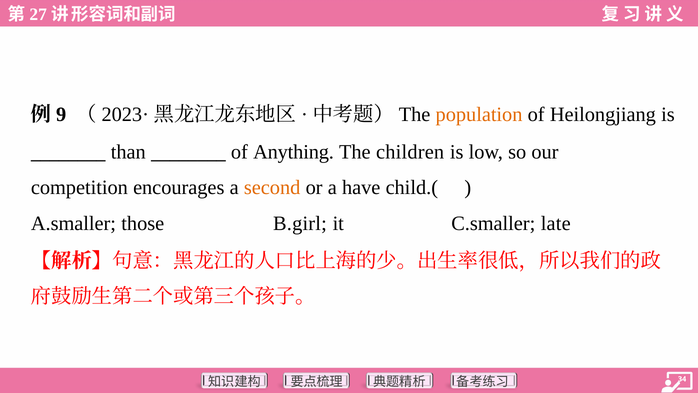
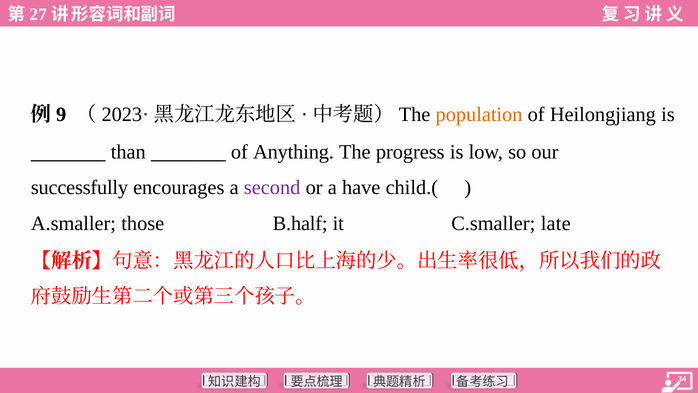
children: children -> progress
competition: competition -> successfully
second colour: orange -> purple
B.girl: B.girl -> B.half
